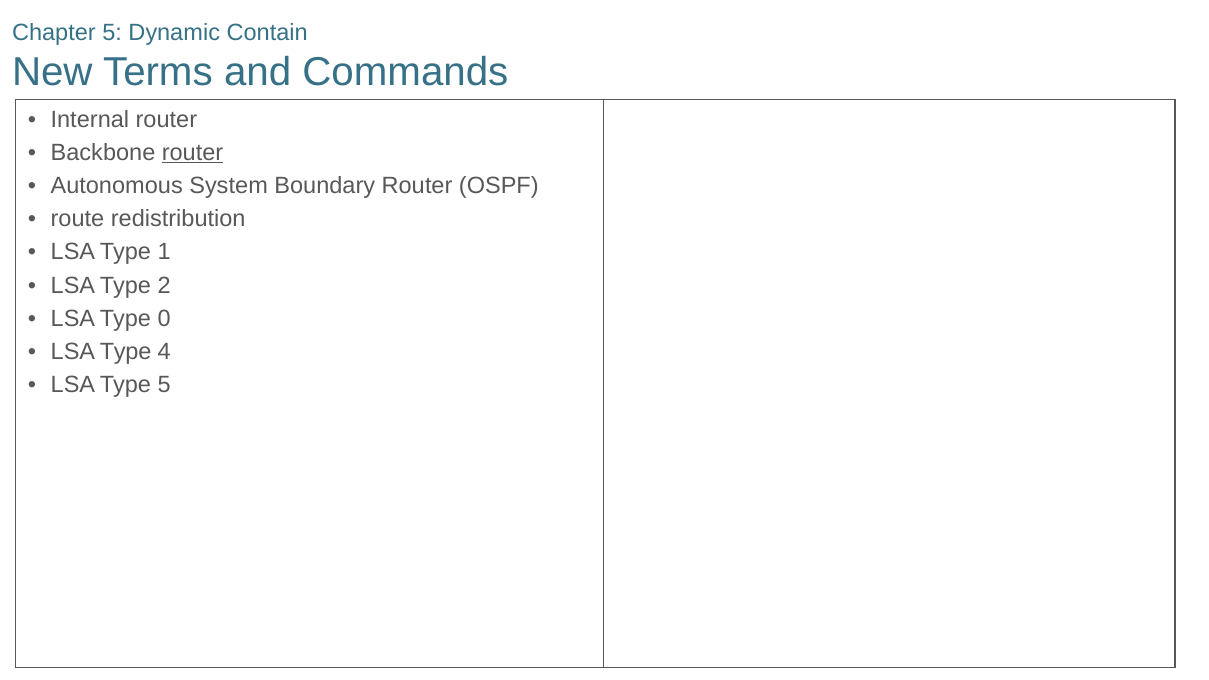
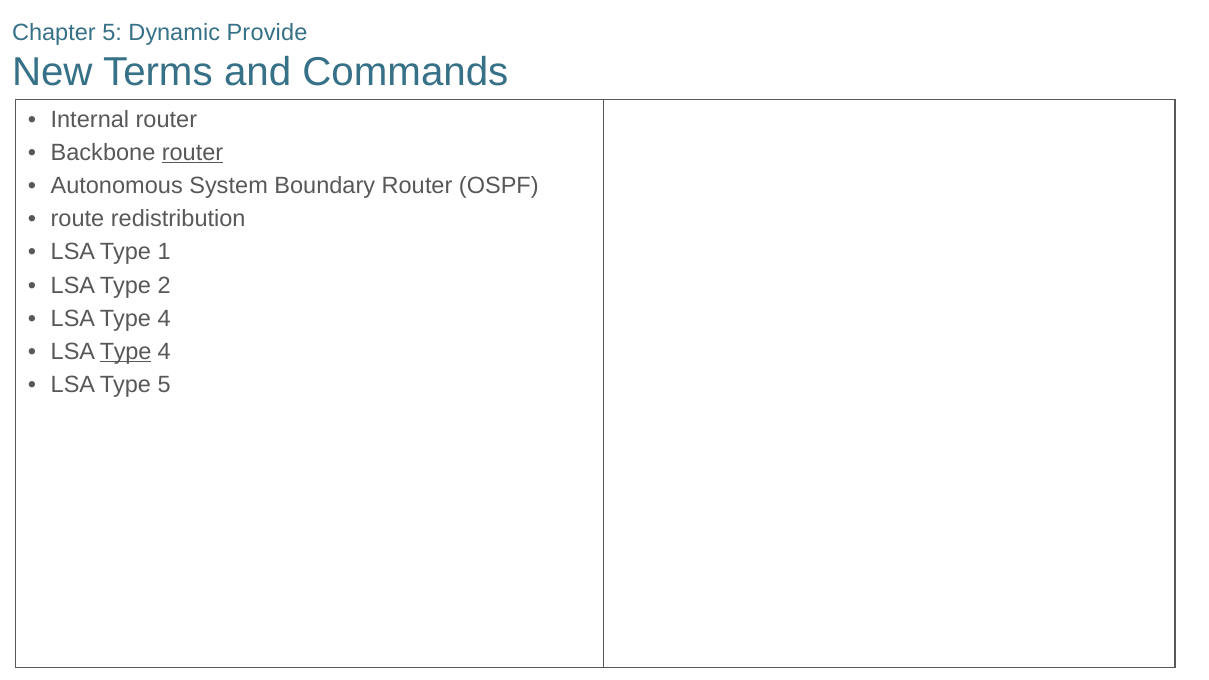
Contain: Contain -> Provide
0 at (164, 318): 0 -> 4
Type at (126, 352) underline: none -> present
